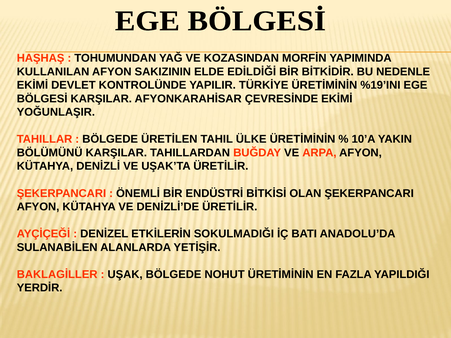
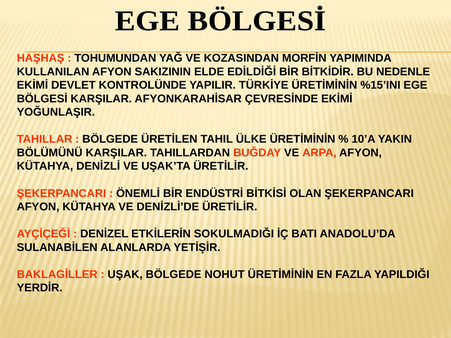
%19’INI: %19’INI -> %15’INI
